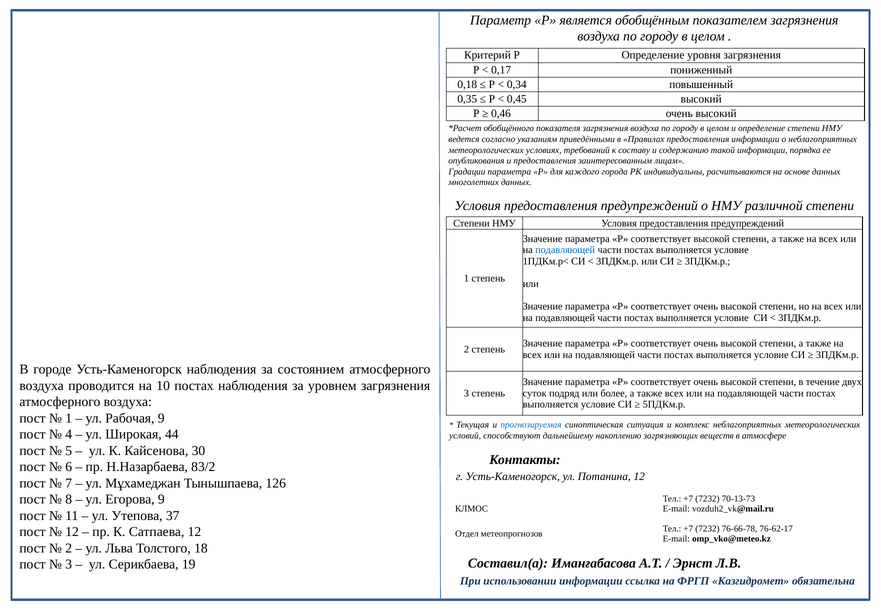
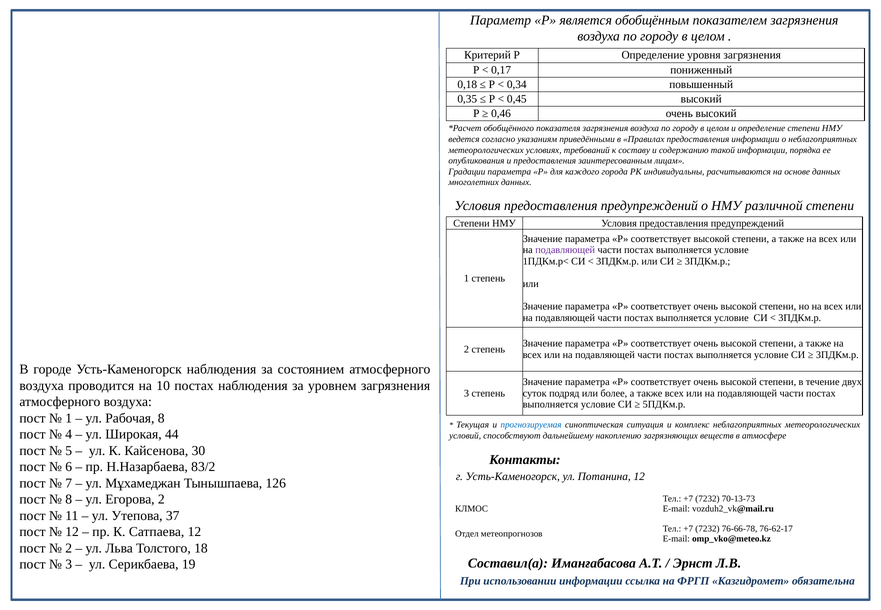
подавляющей at (565, 250) colour: blue -> purple
Рабочая 9: 9 -> 8
Егорова 9: 9 -> 2
